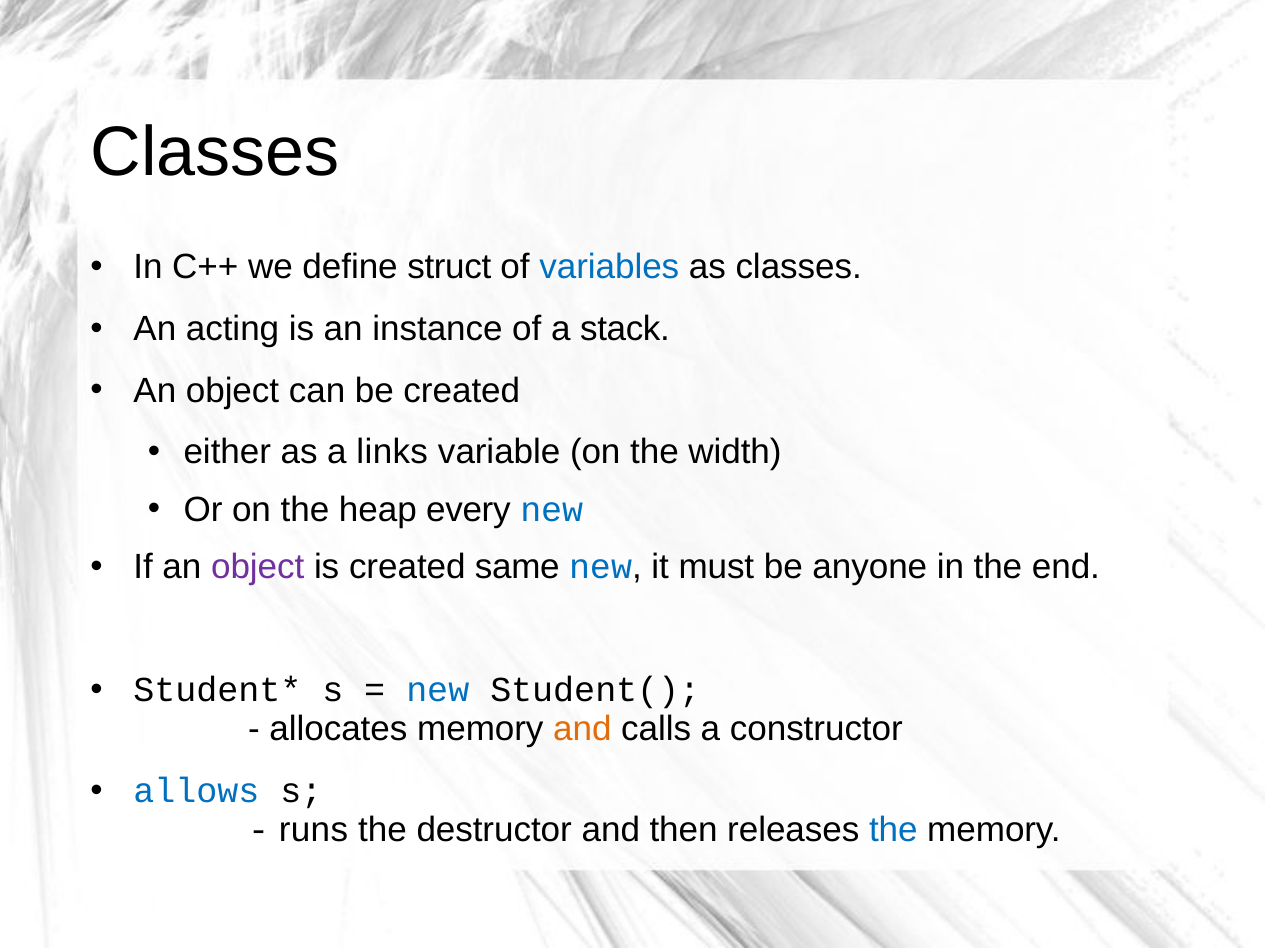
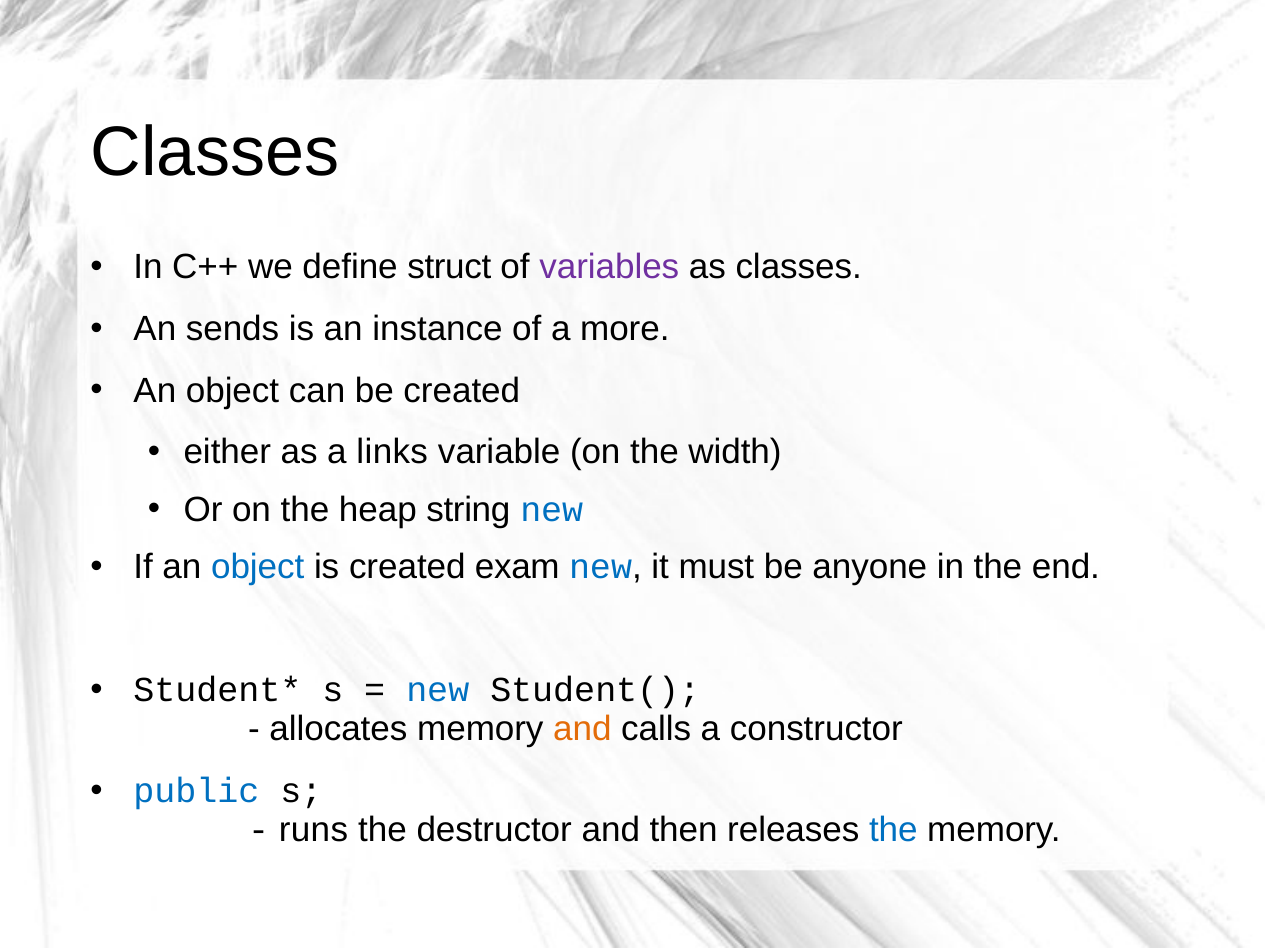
variables colour: blue -> purple
acting: acting -> sends
stack: stack -> more
every: every -> string
object at (258, 567) colour: purple -> blue
same: same -> exam
allows: allows -> public
